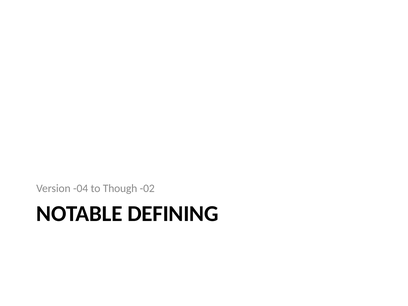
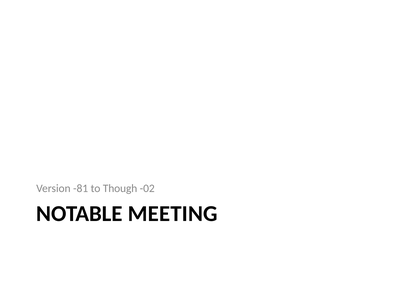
-04: -04 -> -81
DEFINING: DEFINING -> MEETING
